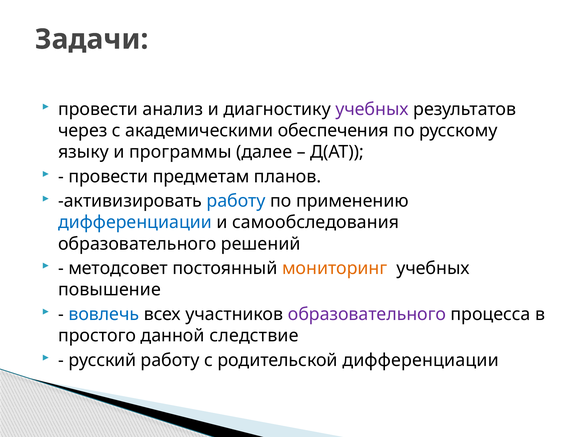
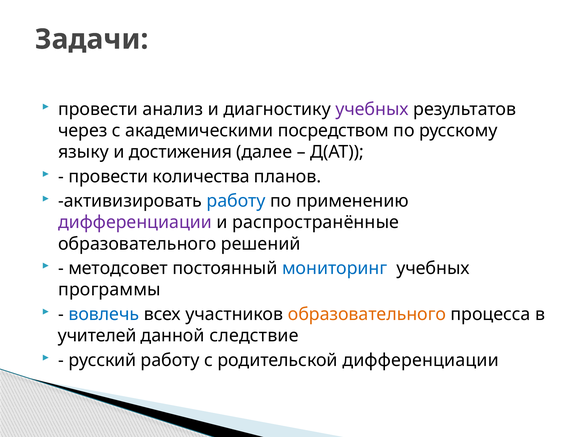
обеспечения: обеспечения -> посредством
программы: программы -> достижения
предметам: предметам -> количества
дифференциации at (135, 222) colour: blue -> purple
самообследования: самообследования -> распространённые
мониторинг colour: orange -> blue
повышение: повышение -> программы
образовательного at (367, 314) colour: purple -> orange
простого: простого -> учителей
